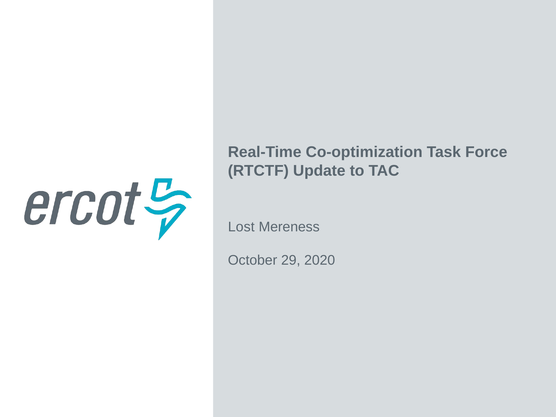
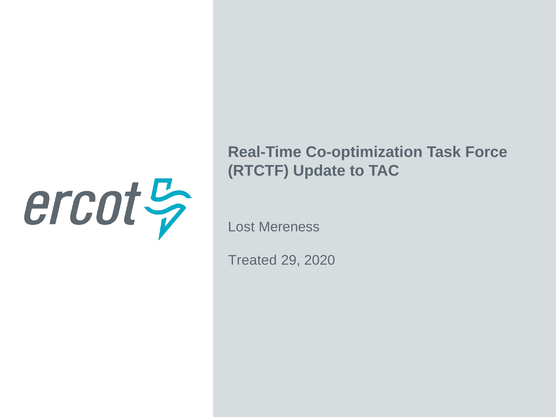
October: October -> Treated
